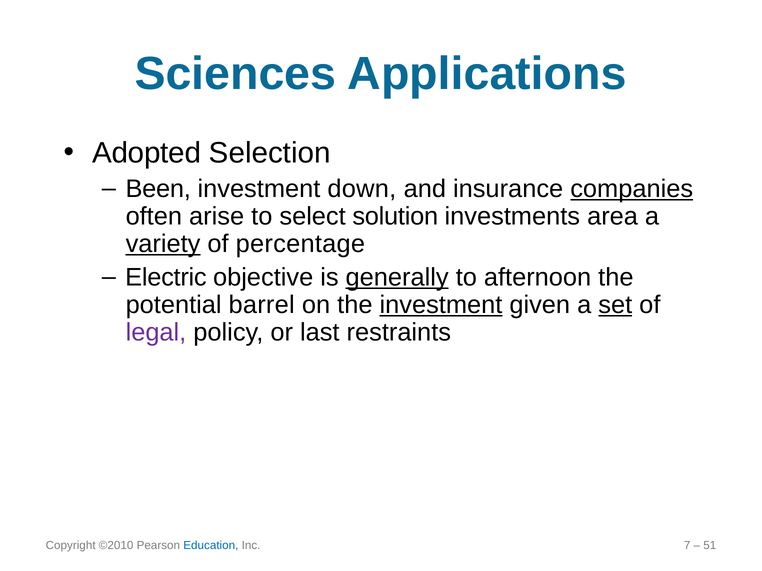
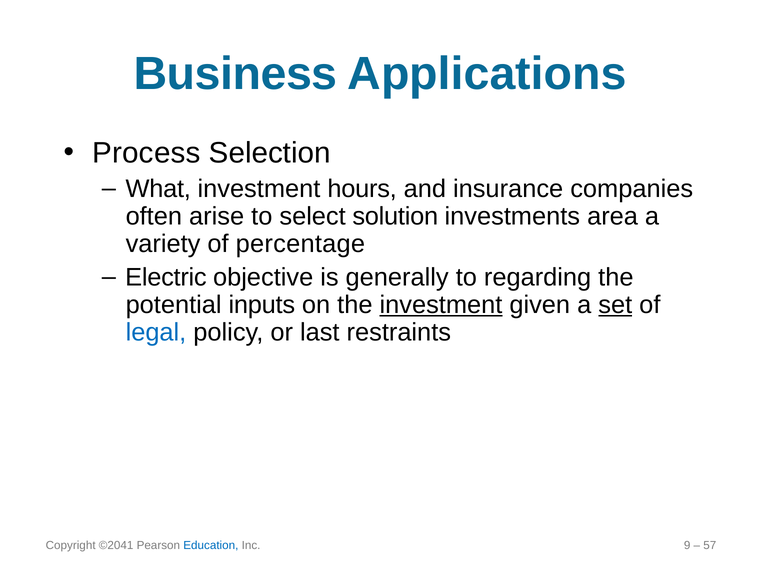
Sciences: Sciences -> Business
Adopted: Adopted -> Process
Been: Been -> What
down: down -> hours
companies underline: present -> none
variety underline: present -> none
generally underline: present -> none
afternoon: afternoon -> regarding
barrel: barrel -> inputs
legal colour: purple -> blue
©2010: ©2010 -> ©2041
7: 7 -> 9
51: 51 -> 57
